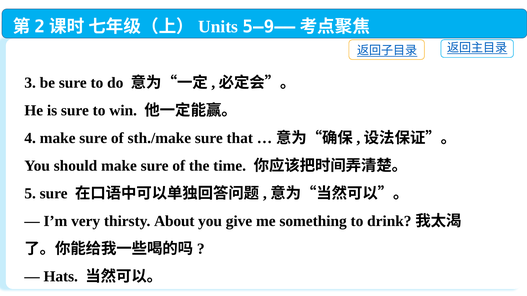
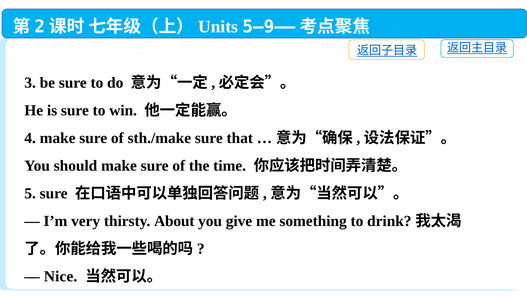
Hats: Hats -> Nice
